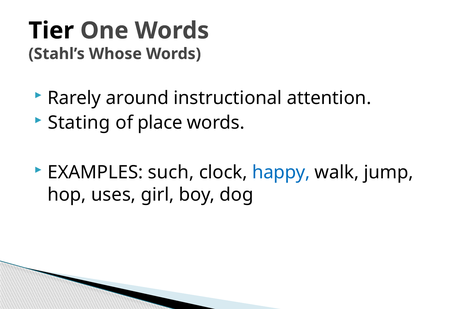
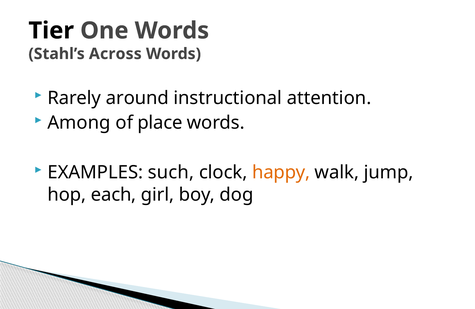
Whose: Whose -> Across
Stating: Stating -> Among
happy colour: blue -> orange
uses: uses -> each
